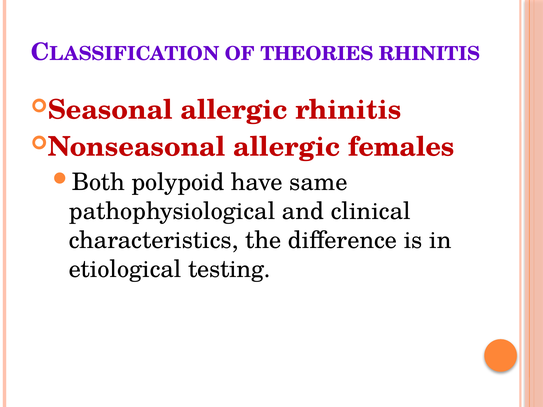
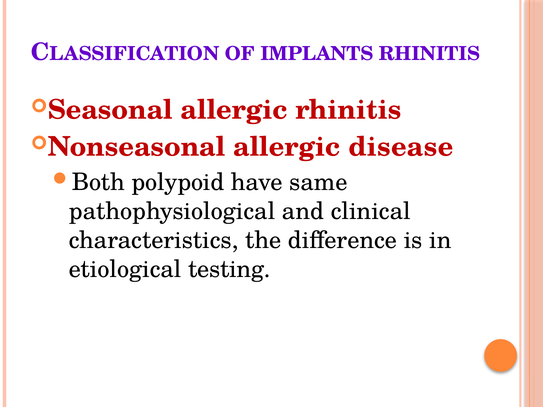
THEORIES: THEORIES -> IMPLANTS
females: females -> disease
